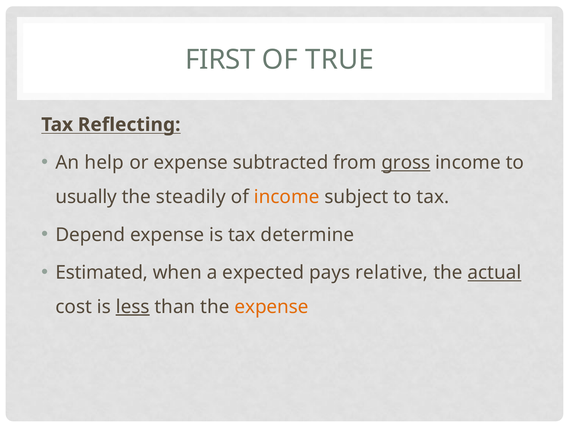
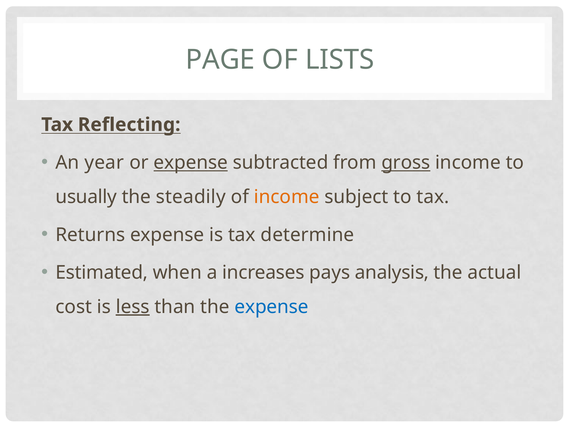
FIRST: FIRST -> PAGE
TRUE: TRUE -> LISTS
help: help -> year
expense at (191, 163) underline: none -> present
Depend: Depend -> Returns
expected: expected -> increases
relative: relative -> analysis
actual underline: present -> none
expense at (272, 307) colour: orange -> blue
